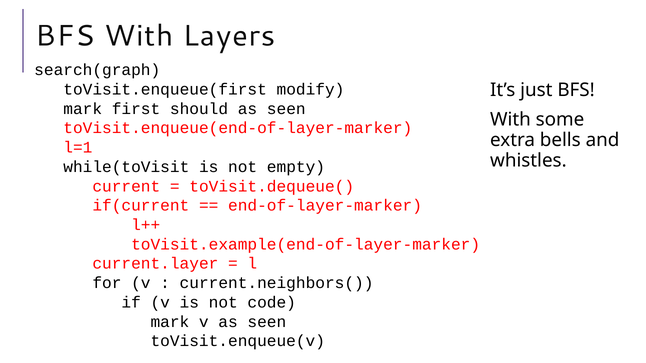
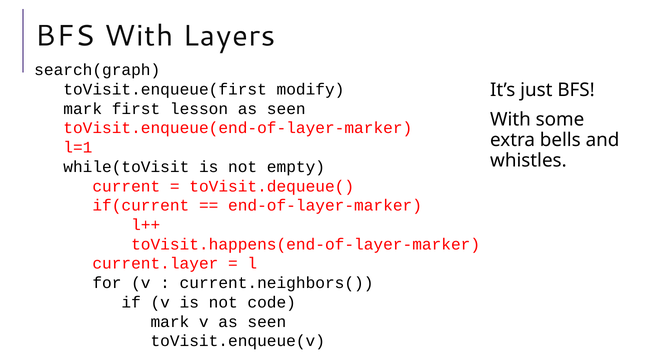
should: should -> lesson
toVisit.example(end-of-layer-marker: toVisit.example(end-of-layer-marker -> toVisit.happens(end-of-layer-marker
